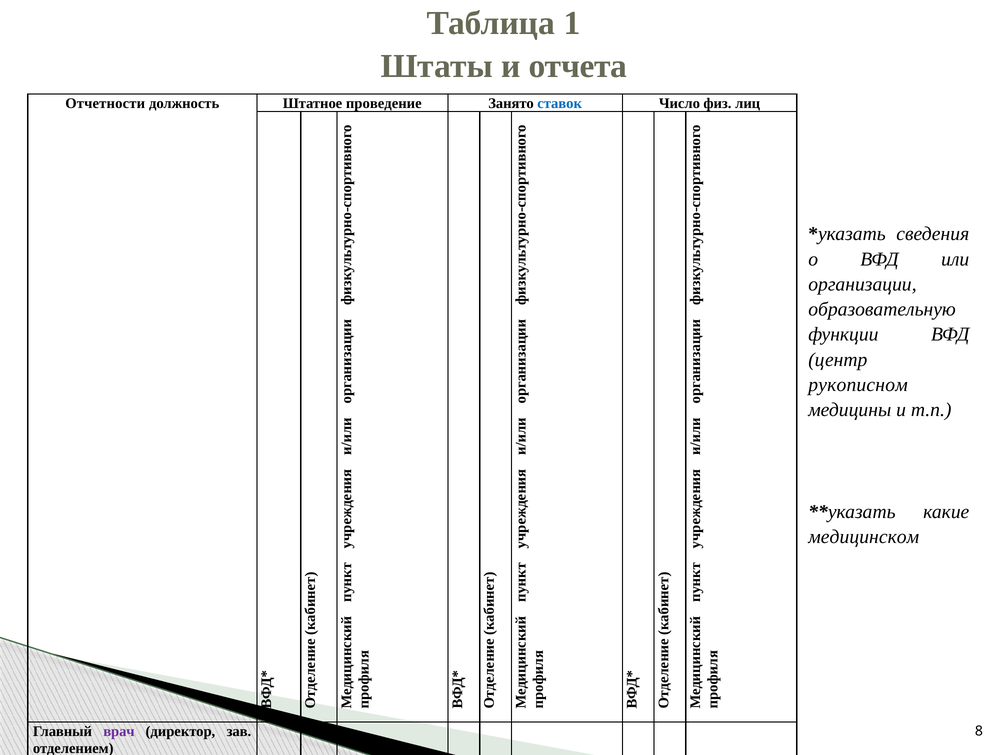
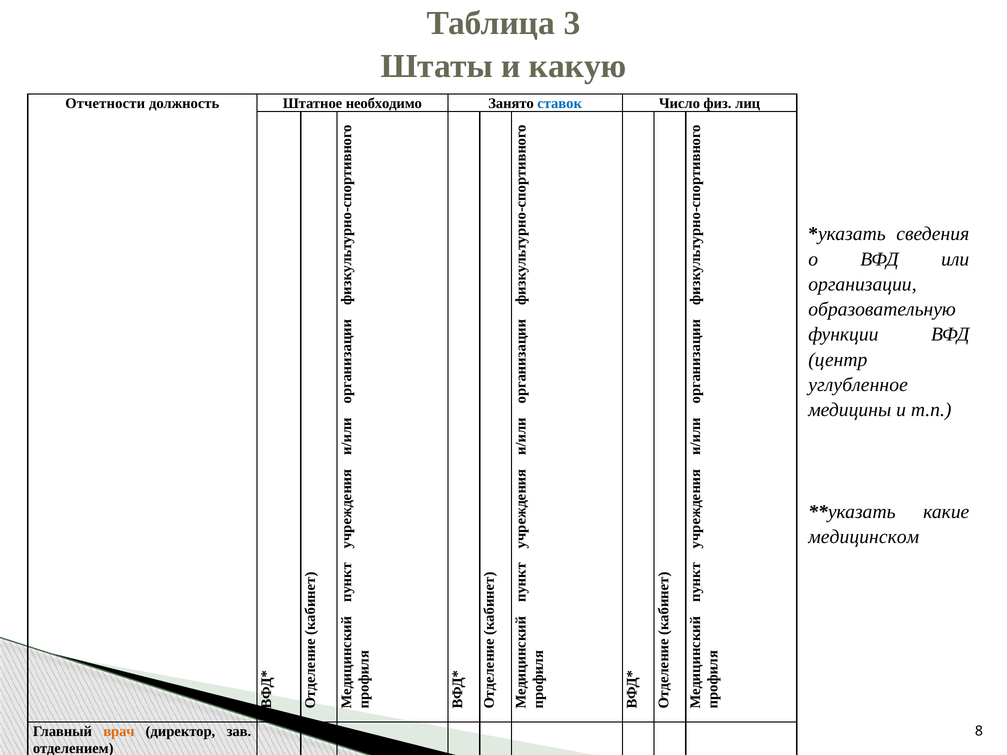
1: 1 -> 3
отчета: отчета -> какую
проведение: проведение -> необходимо
рукописном: рукописном -> углубленное
врач at (119, 731) colour: purple -> orange
